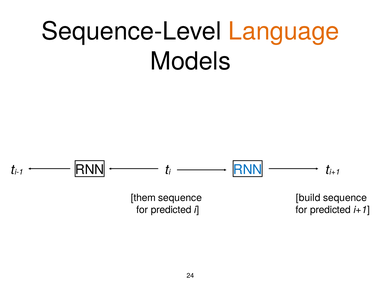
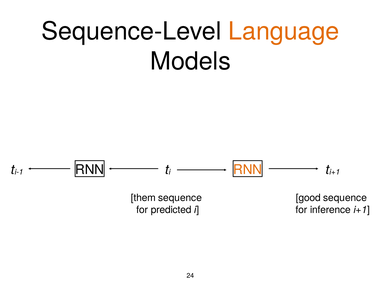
RNN at (248, 169) colour: blue -> orange
build: build -> good
predicted at (330, 210): predicted -> inference
